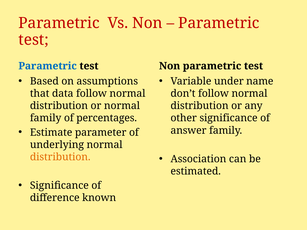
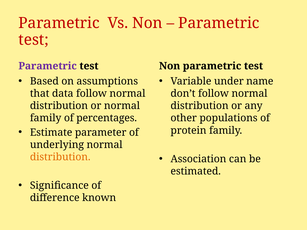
Parametric at (48, 66) colour: blue -> purple
other significance: significance -> populations
answer: answer -> protein
